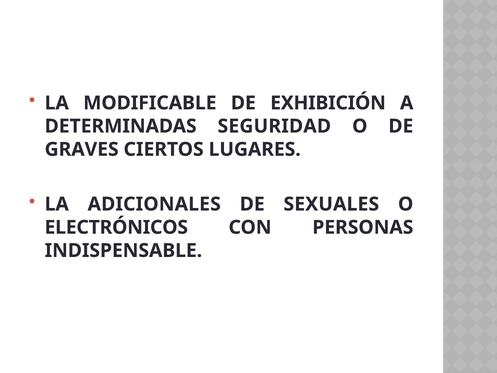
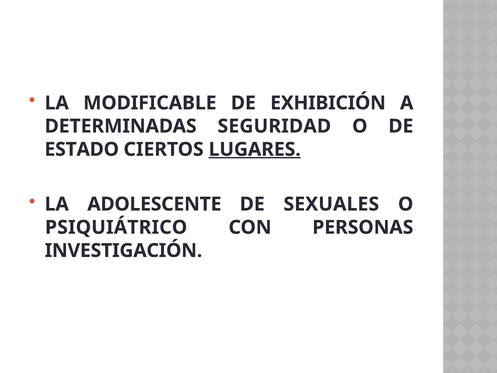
GRAVES: GRAVES -> ESTADO
LUGARES underline: none -> present
ADICIONALES: ADICIONALES -> ADOLESCENTE
ELECTRÓNICOS: ELECTRÓNICOS -> PSIQUIÁTRICO
INDISPENSABLE: INDISPENSABLE -> INVESTIGACIÓN
